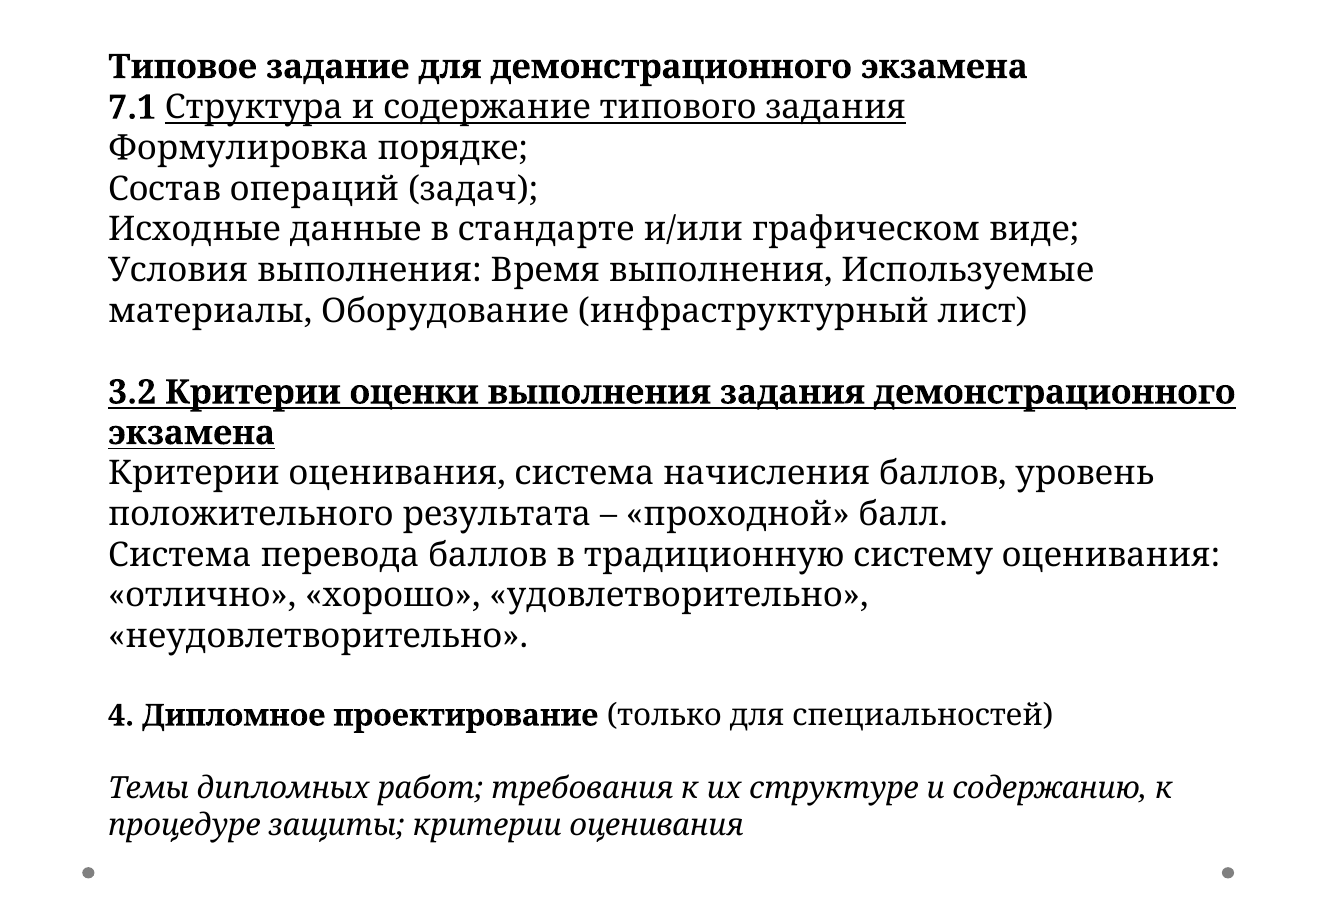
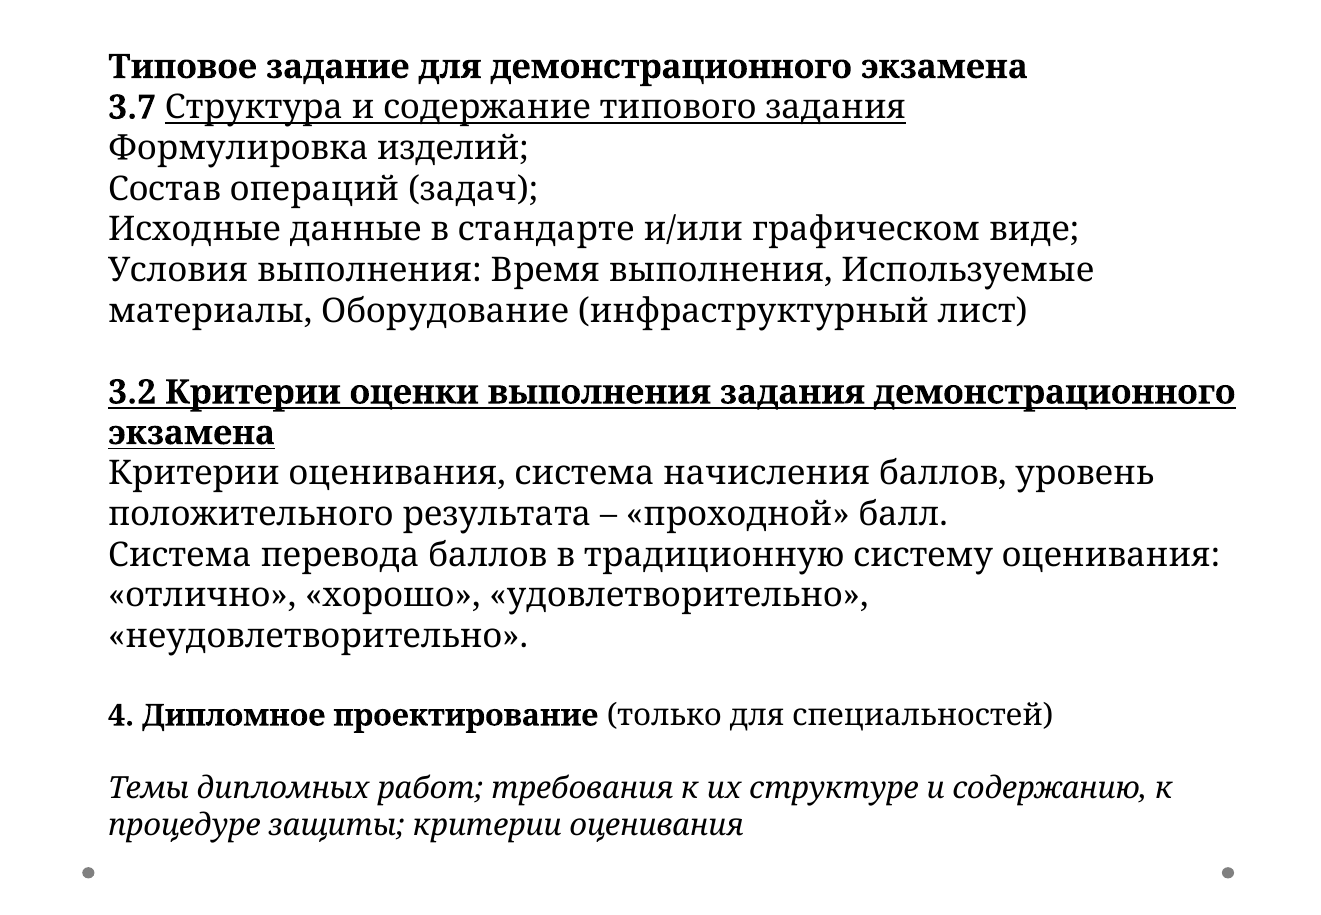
7.1: 7.1 -> 3.7
порядке: порядке -> изделий
